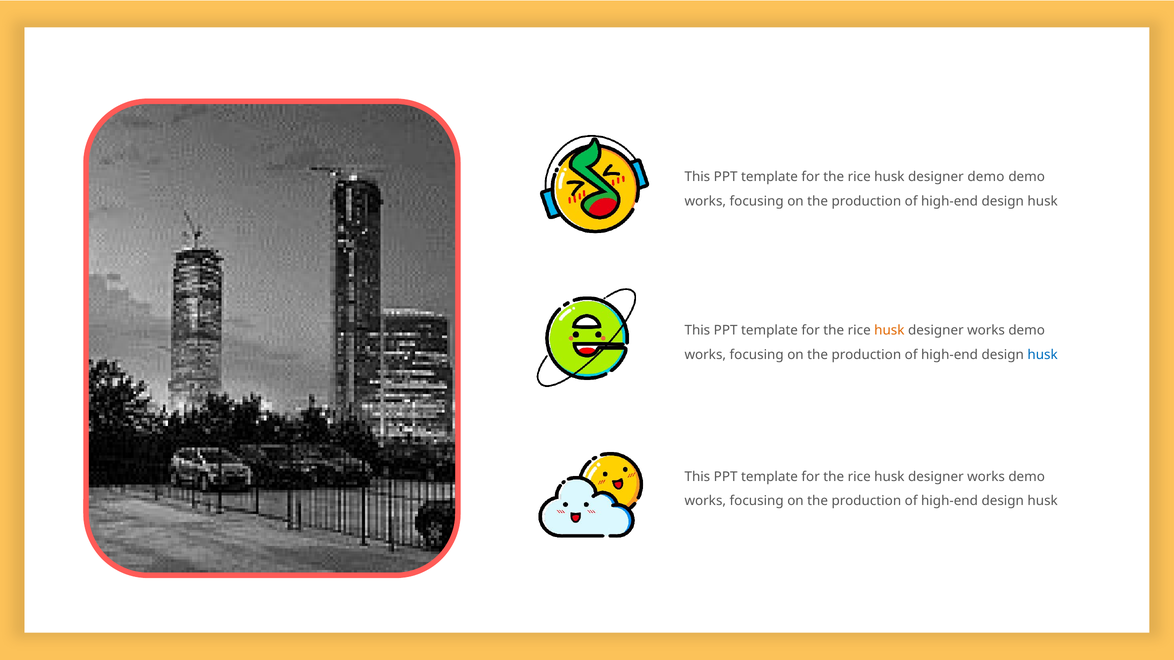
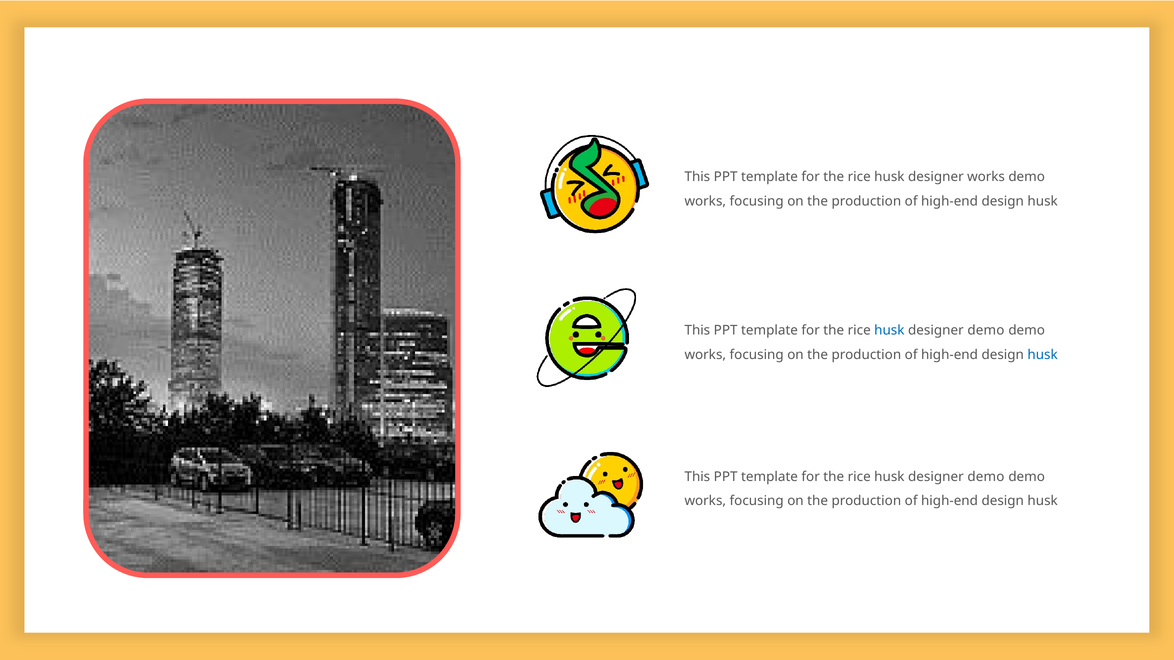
designer demo: demo -> works
husk at (889, 331) colour: orange -> blue
works at (986, 331): works -> demo
works at (986, 477): works -> demo
